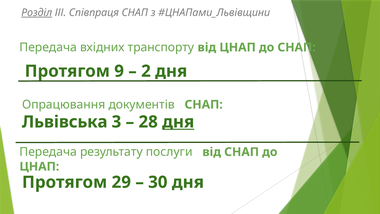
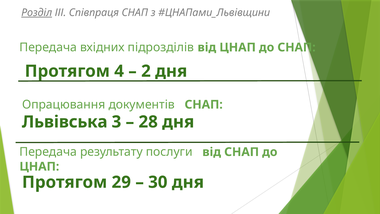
транспорту: транспорту -> підрозділів
9: 9 -> 4
дня at (178, 122) underline: present -> none
